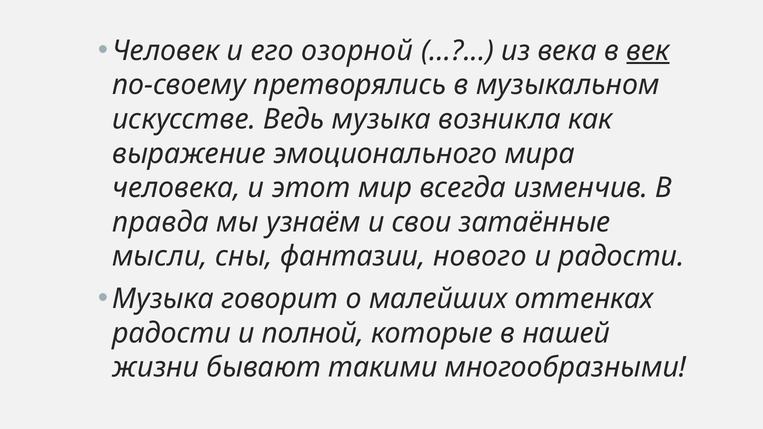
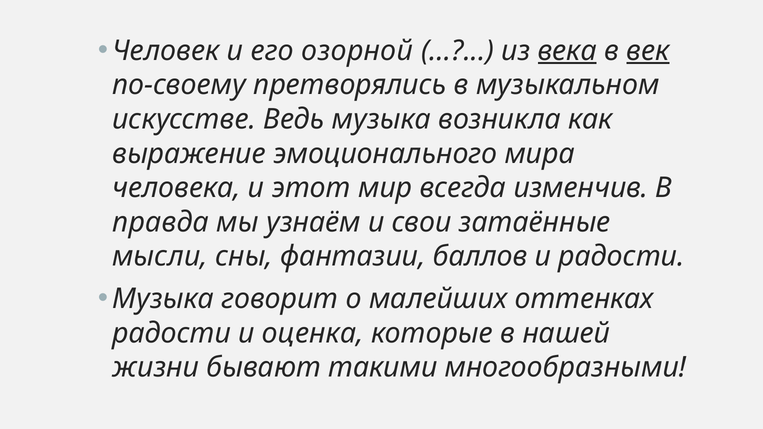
века underline: none -> present
нового: нового -> баллов
полной: полной -> оценка
